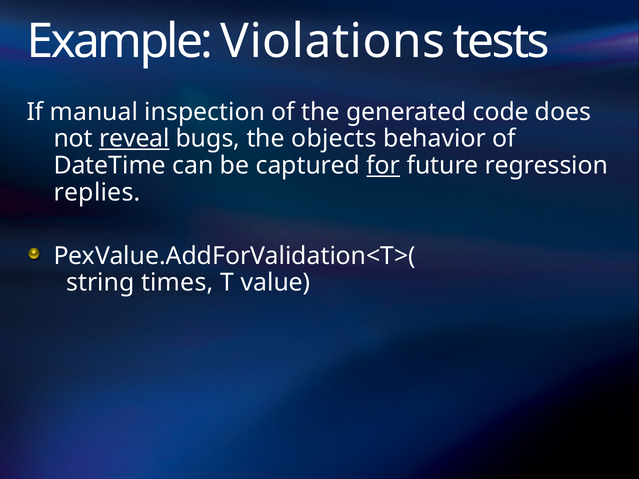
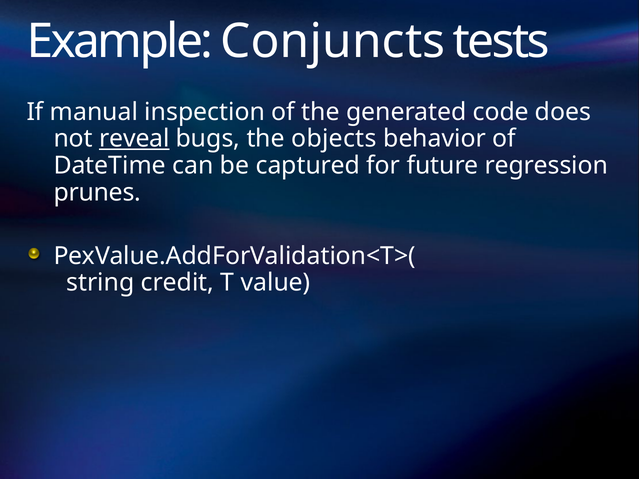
Violations: Violations -> Conjuncts
for underline: present -> none
replies: replies -> prunes
times: times -> credit
